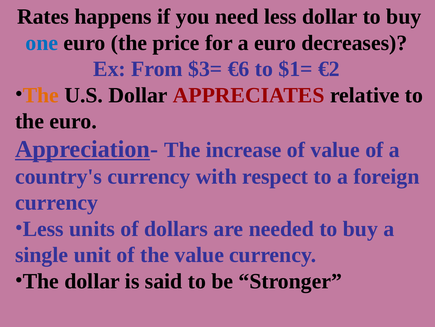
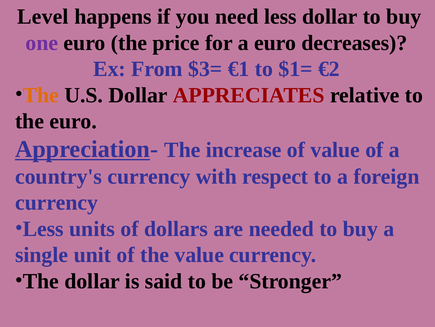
Rates: Rates -> Level
one colour: blue -> purple
€6: €6 -> €1
